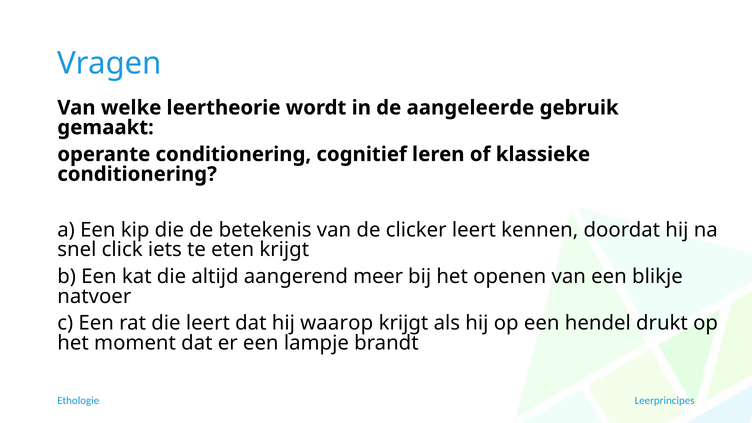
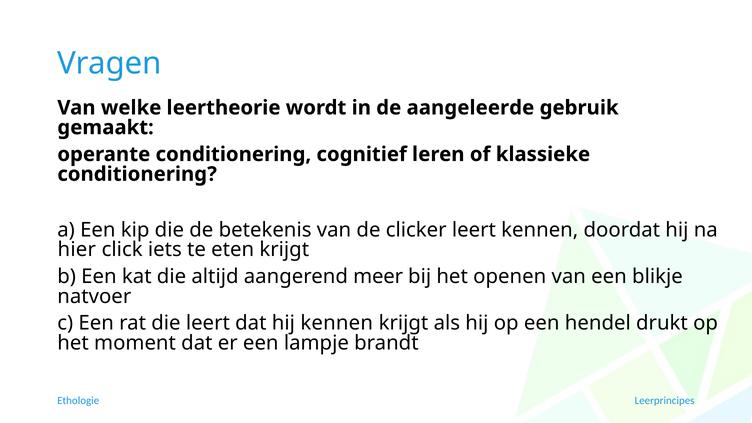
snel: snel -> hier
hij waarop: waarop -> kennen
